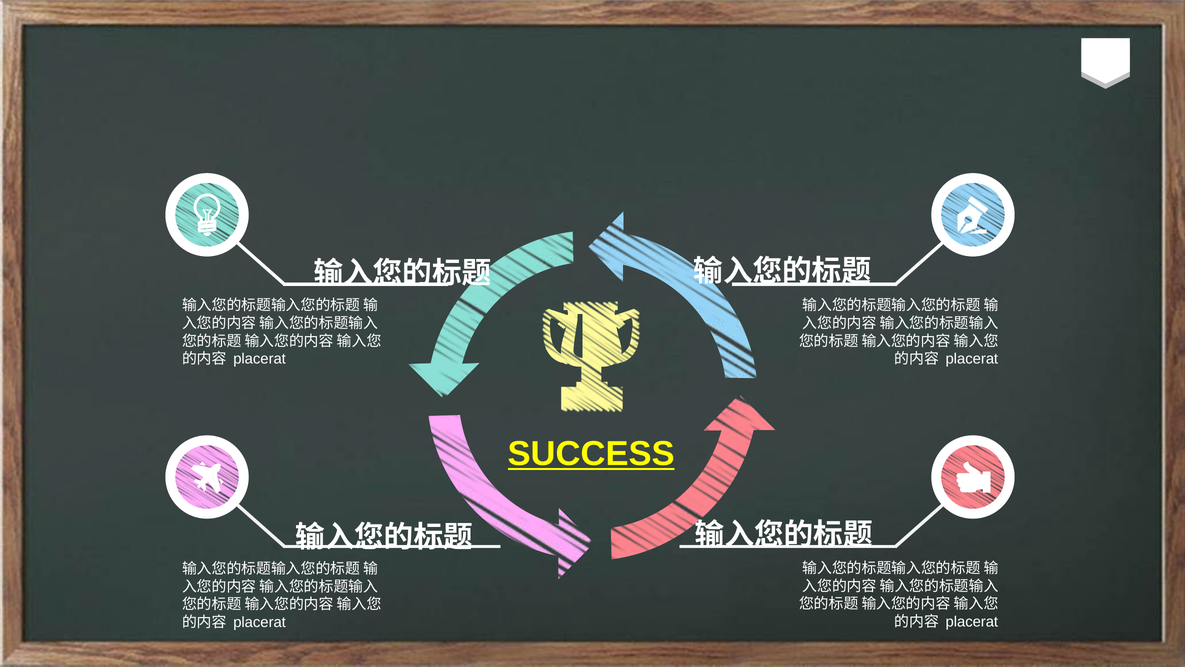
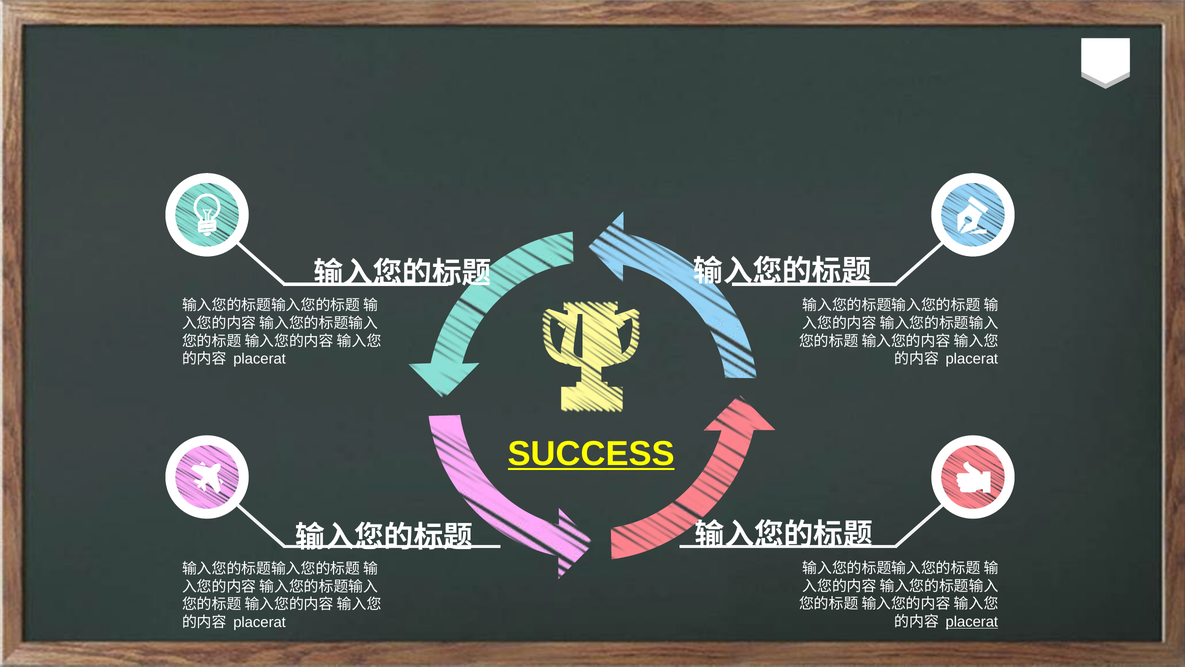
placerat at (972, 621) underline: none -> present
